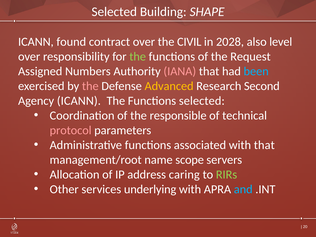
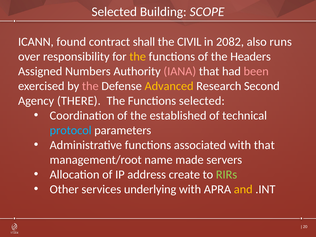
SHAPE: SHAPE -> SCOPE
contract over: over -> shall
2028: 2028 -> 2082
level: level -> runs
the at (138, 57) colour: light green -> yellow
Request: Request -> Headers
been colour: light blue -> pink
Agency ICANN: ICANN -> THERE
responsible: responsible -> established
protocol colour: pink -> light blue
scope: scope -> made
caring: caring -> create
and colour: light blue -> yellow
